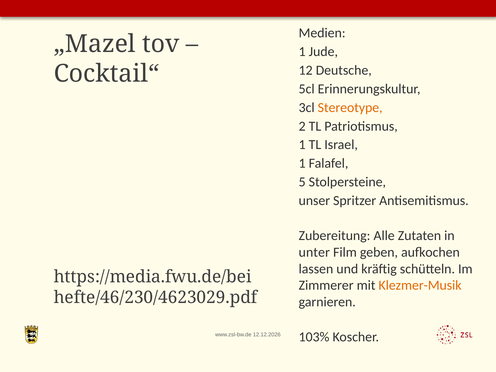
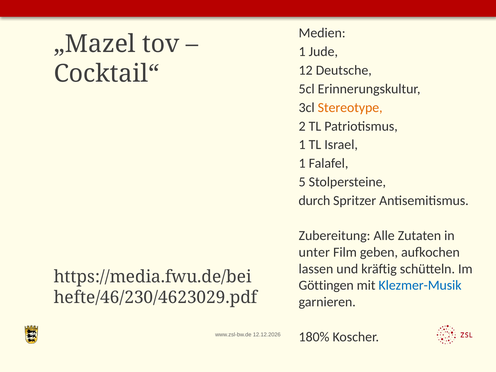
unser: unser -> durch
Zimmerer: Zimmerer -> Göttingen
Klezmer-Musik colour: orange -> blue
103%: 103% -> 180%
